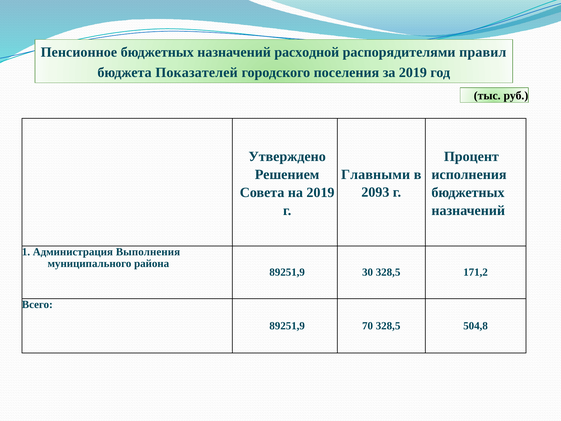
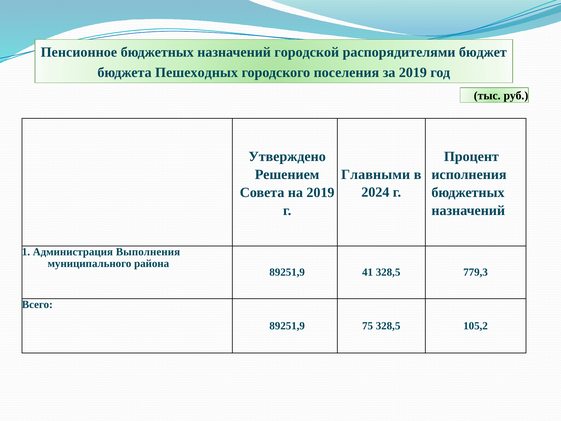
расходной: расходной -> городской
правил: правил -> бюджет
Показателей: Показателей -> Пешеходных
2093: 2093 -> 2024
30: 30 -> 41
171,2: 171,2 -> 779,3
70: 70 -> 75
504,8: 504,8 -> 105,2
